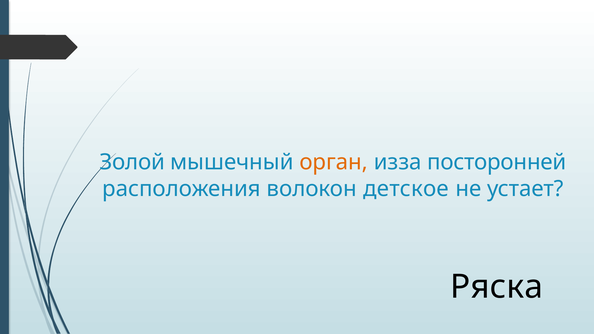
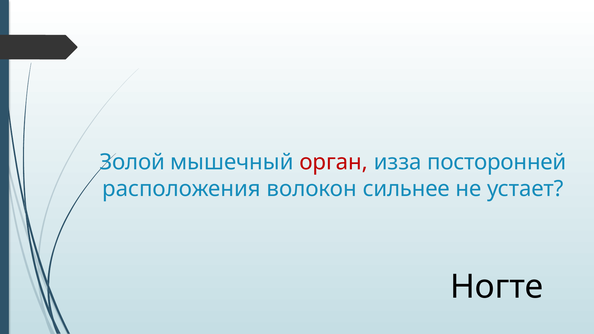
орган colour: orange -> red
детское: детское -> сильнее
Ряска: Ряска -> Ногте
